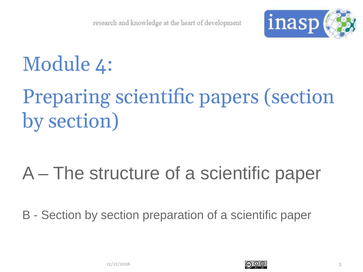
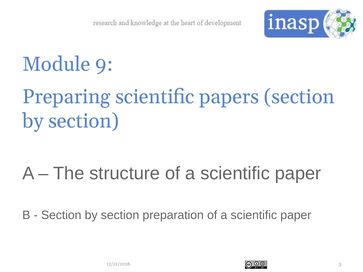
4: 4 -> 9
